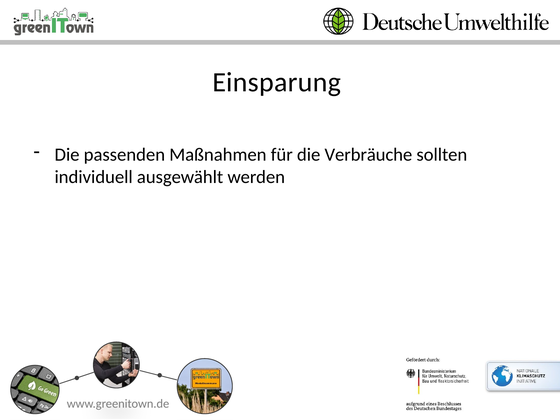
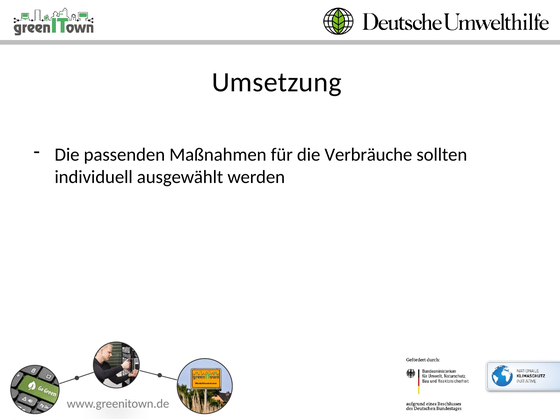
Einsparung: Einsparung -> Umsetzung
